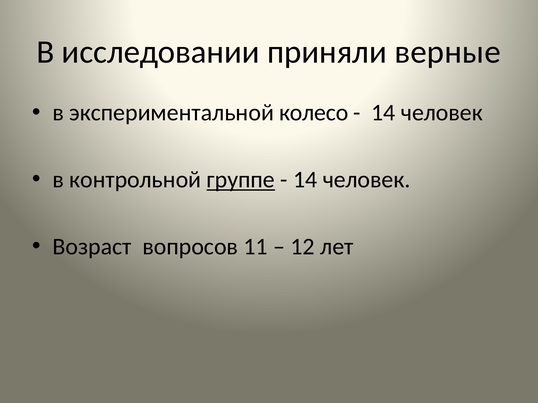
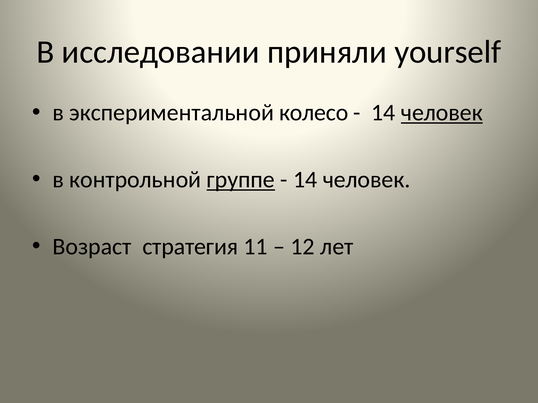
верные: верные -> yourself
человек at (442, 113) underline: none -> present
вопросов: вопросов -> стратегия
